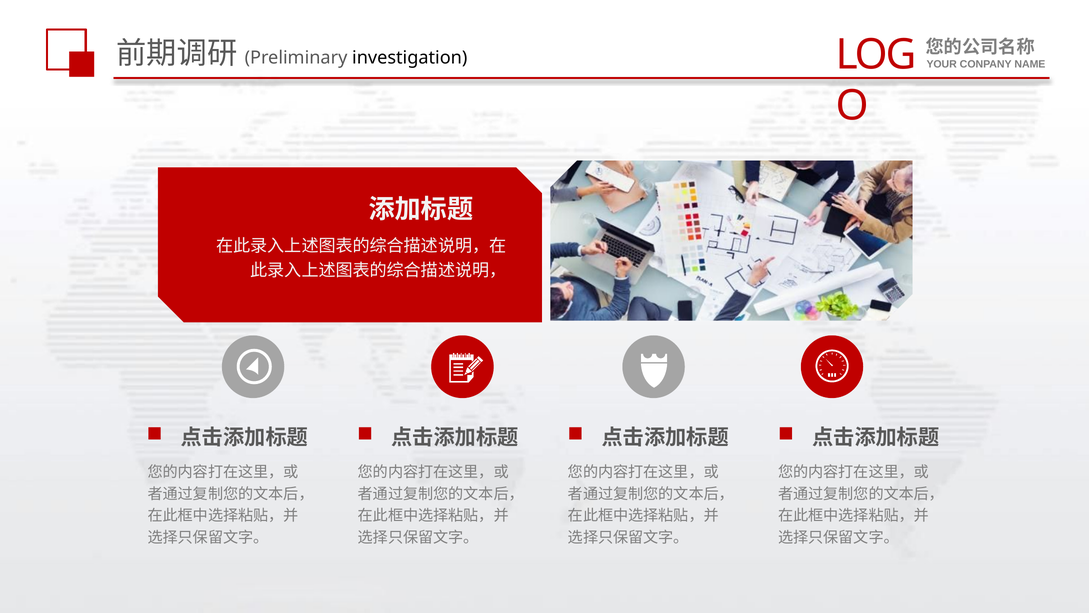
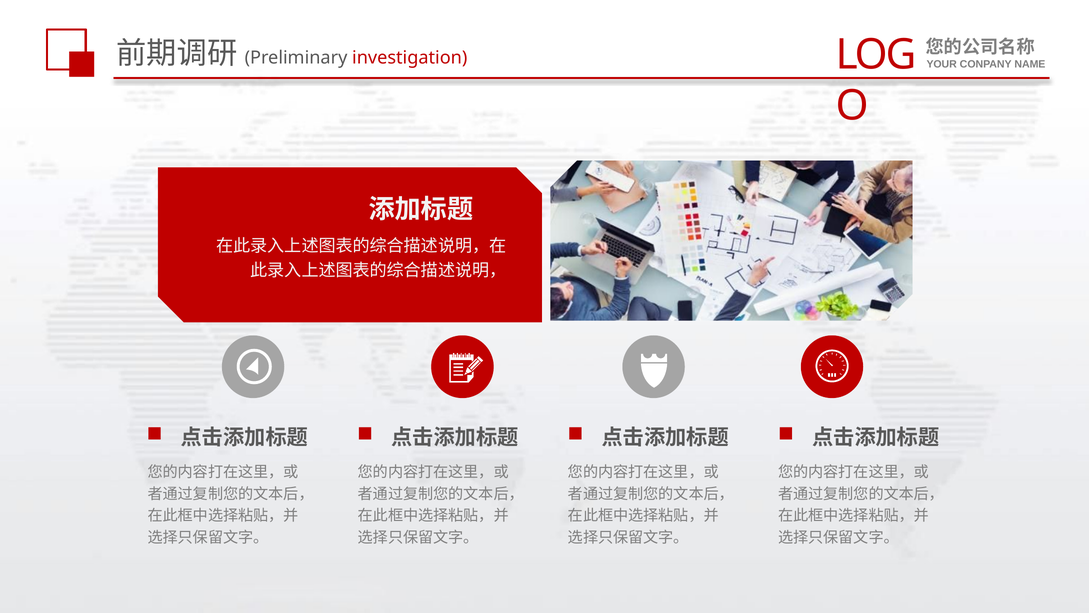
investigation colour: black -> red
